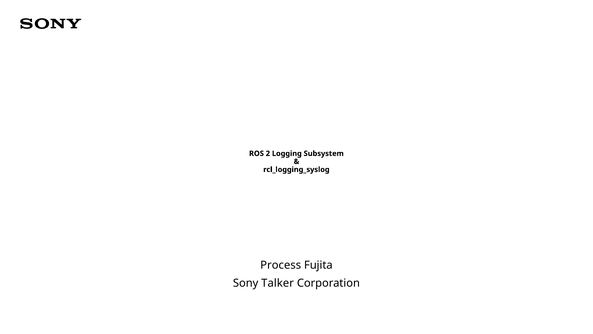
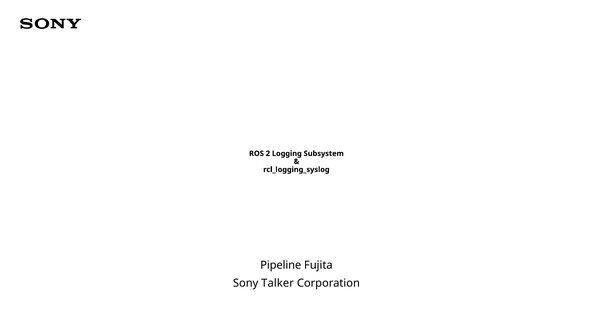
Process: Process -> Pipeline
